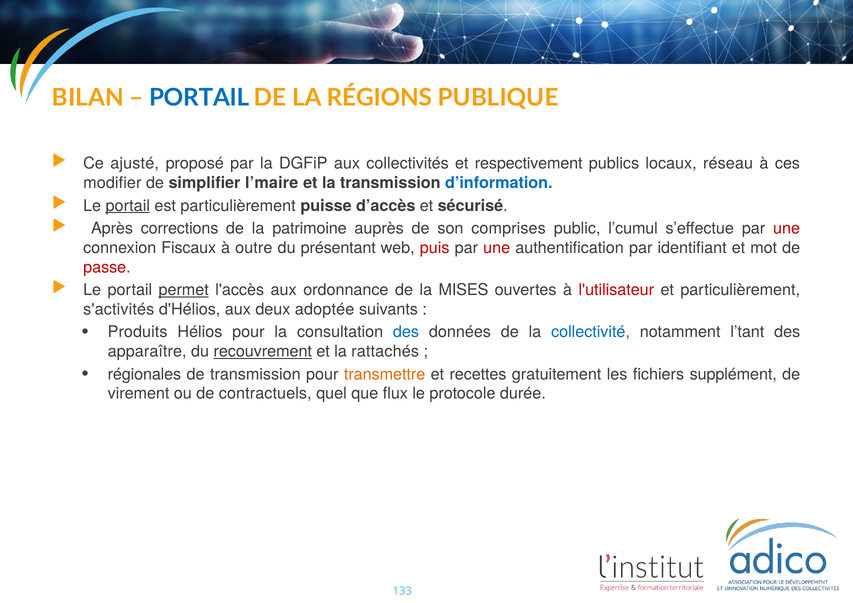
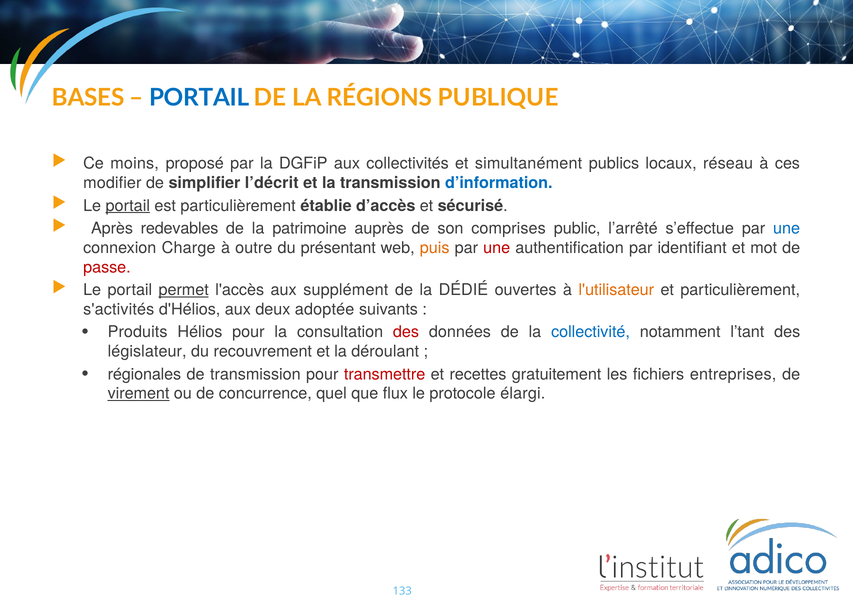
BILAN: BILAN -> BASES
ajusté: ajusté -> moins
respectivement: respectivement -> simultanément
l’maire: l’maire -> l’décrit
puisse: puisse -> établie
corrections: corrections -> redevables
l’cumul: l’cumul -> l’arrêté
une at (787, 228) colour: red -> blue
Fiscaux: Fiscaux -> Charge
puis colour: red -> orange
ordonnance: ordonnance -> supplément
MISES: MISES -> DÉDIÉ
l'utilisateur colour: red -> orange
des at (406, 332) colour: blue -> red
apparaître: apparaître -> législateur
recouvrement underline: present -> none
rattachés: rattachés -> déroulant
transmettre colour: orange -> red
supplément: supplément -> entreprises
virement underline: none -> present
contractuels: contractuels -> concurrence
durée: durée -> élargi
